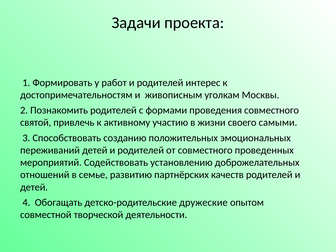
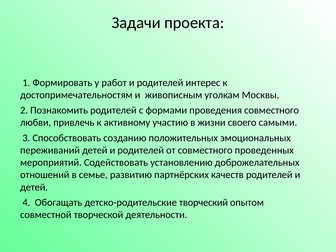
святой: святой -> любви
дружеские: дружеские -> творческий
